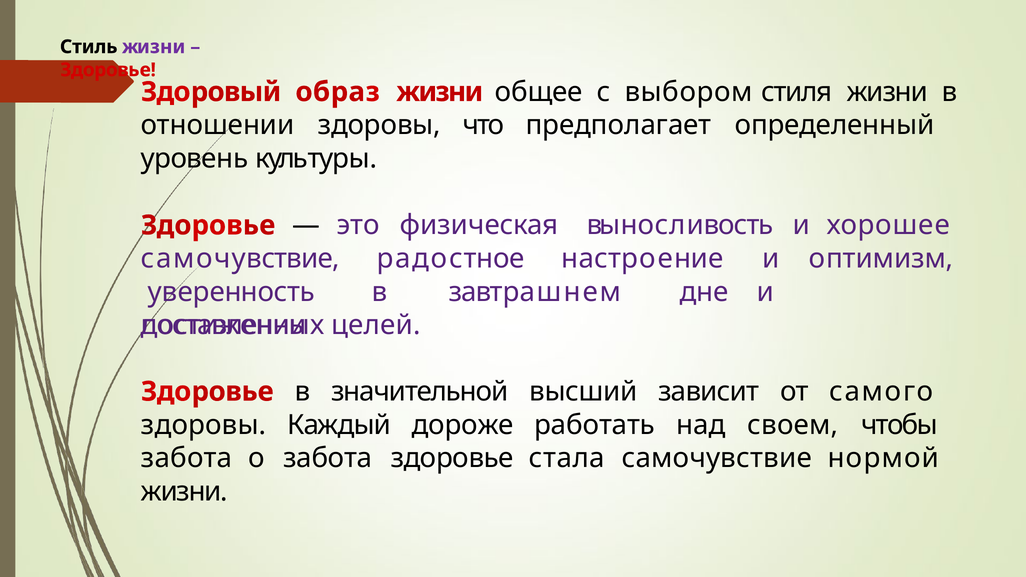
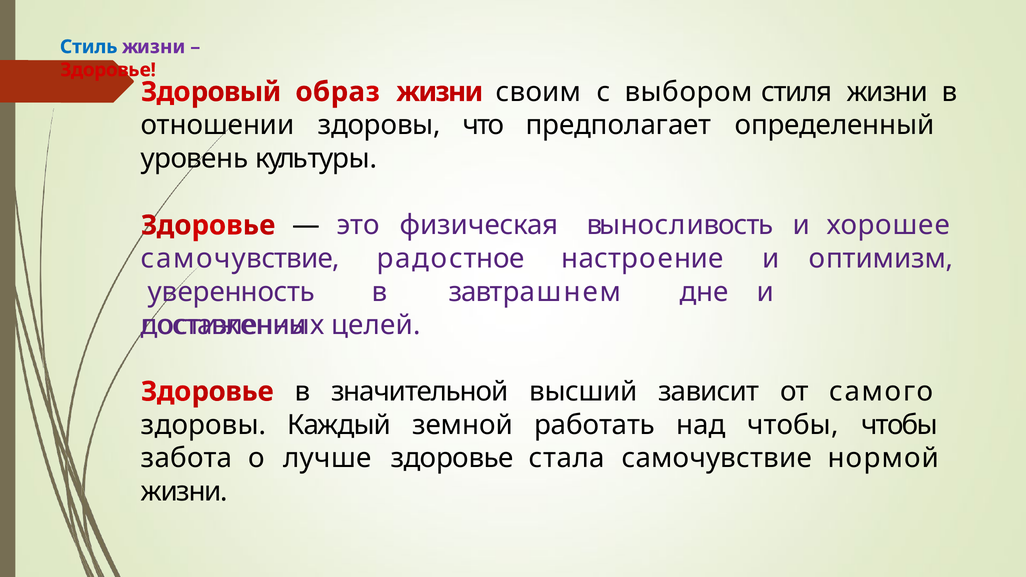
Стиль colour: black -> blue
общее: общее -> своим
дороже: дороже -> земной
над своем: своем -> чтобы
о забота: забота -> лучше
